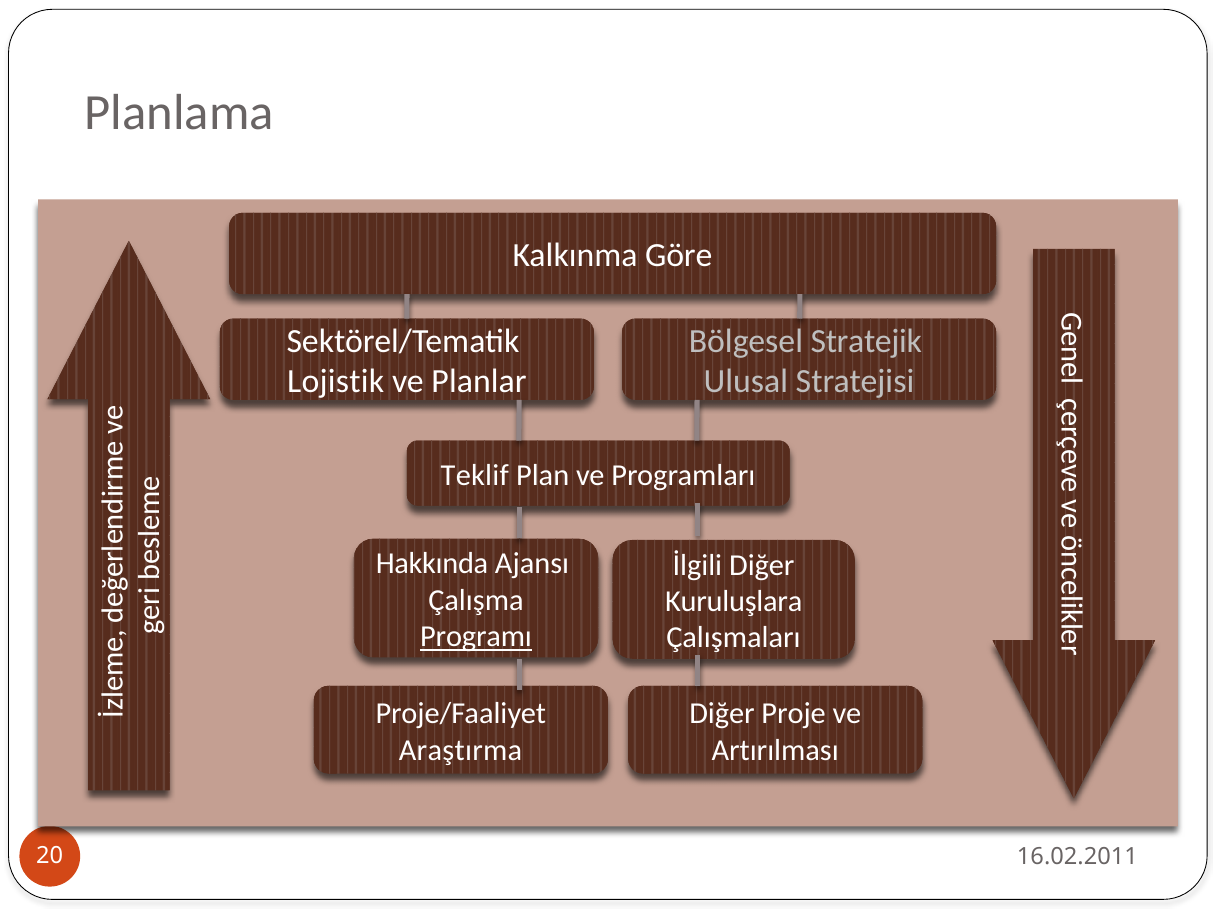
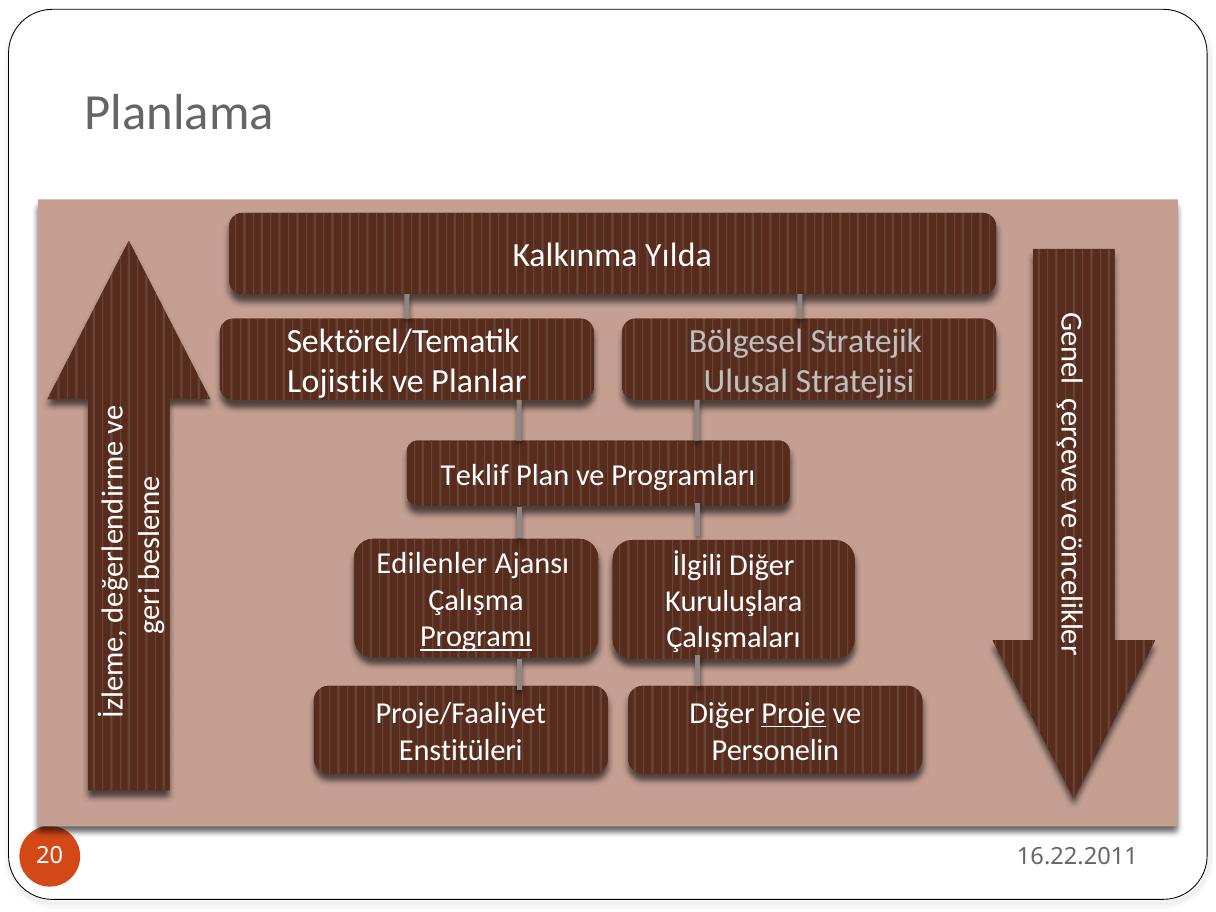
Göre: Göre -> Yılda
Hakkında: Hakkında -> Edilenler
Proje underline: none -> present
Araştırma: Araştırma -> Enstitüleri
Artırılması: Artırılması -> Personelin
16.02.2011: 16.02.2011 -> 16.22.2011
